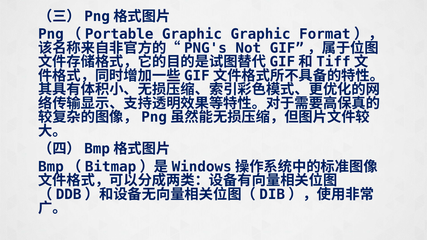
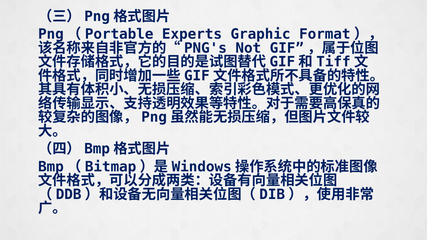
Png（Portable Graphic: Graphic -> Experts
